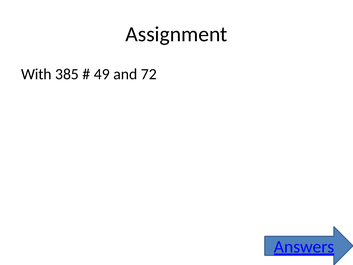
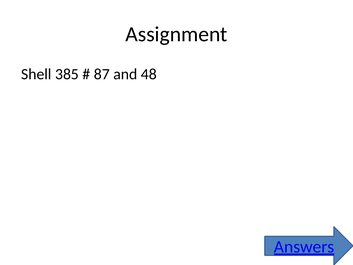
With: With -> Shell
49: 49 -> 87
72: 72 -> 48
